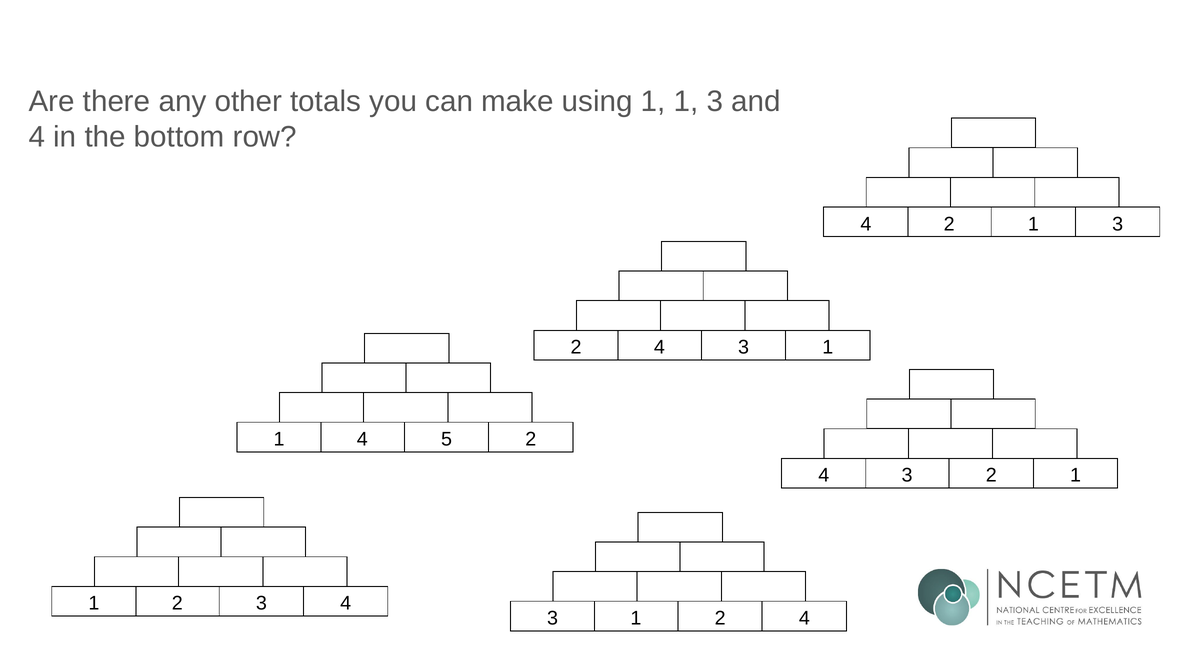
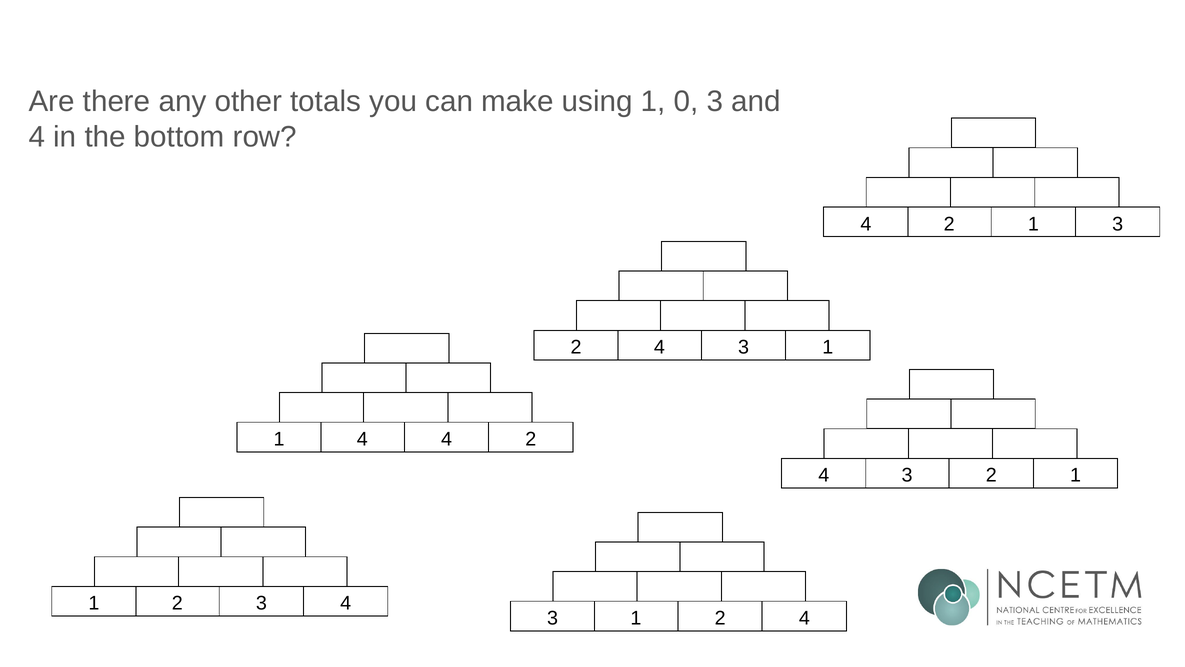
1 1: 1 -> 0
5 at (447, 439): 5 -> 4
